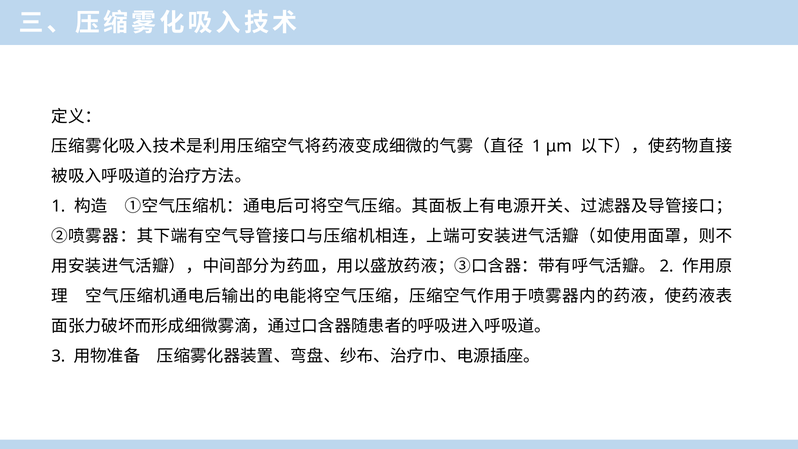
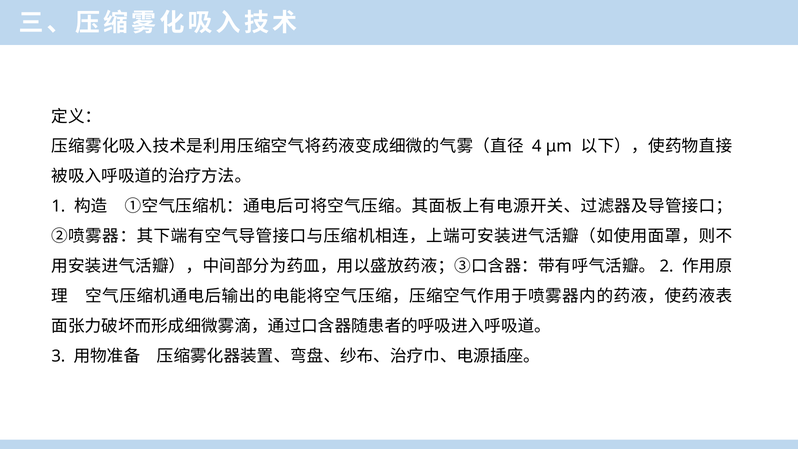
1 at (537, 146): 1 -> 4
